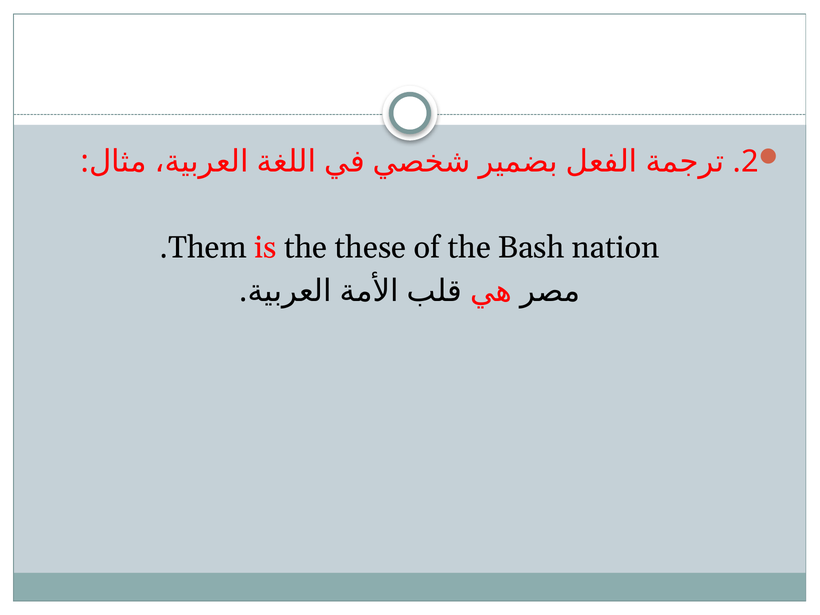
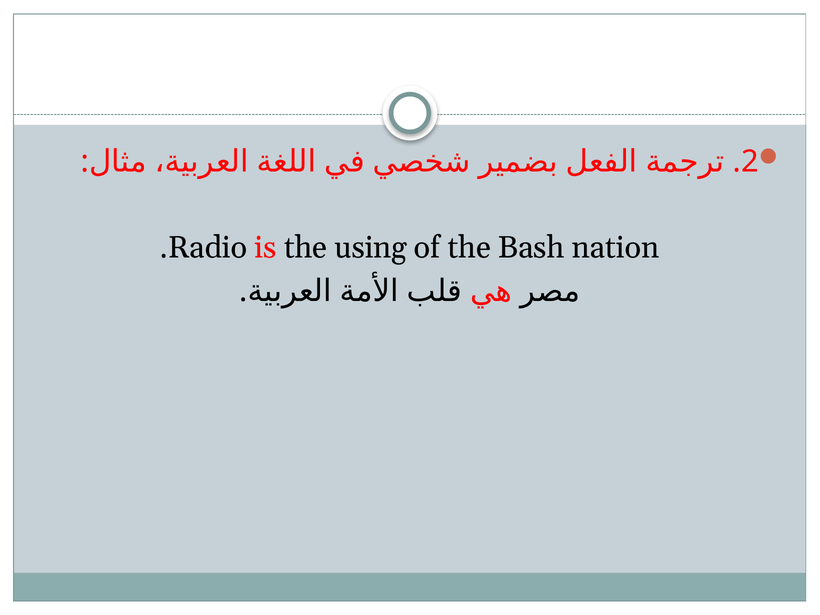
Them: Them -> Radio
these: these -> using
